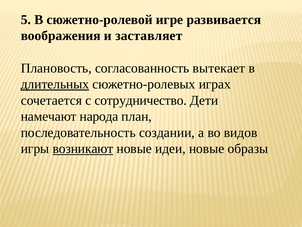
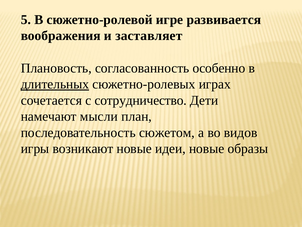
вытекает: вытекает -> особенно
народа: народа -> мысли
создании: создании -> сюжетом
возникают underline: present -> none
